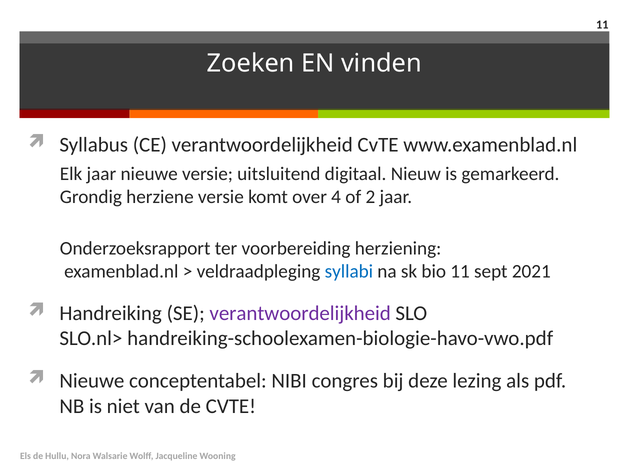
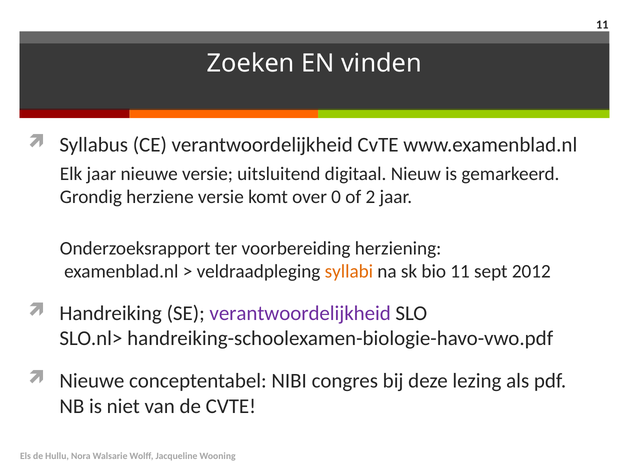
4: 4 -> 0
syllabi colour: blue -> orange
2021: 2021 -> 2012
